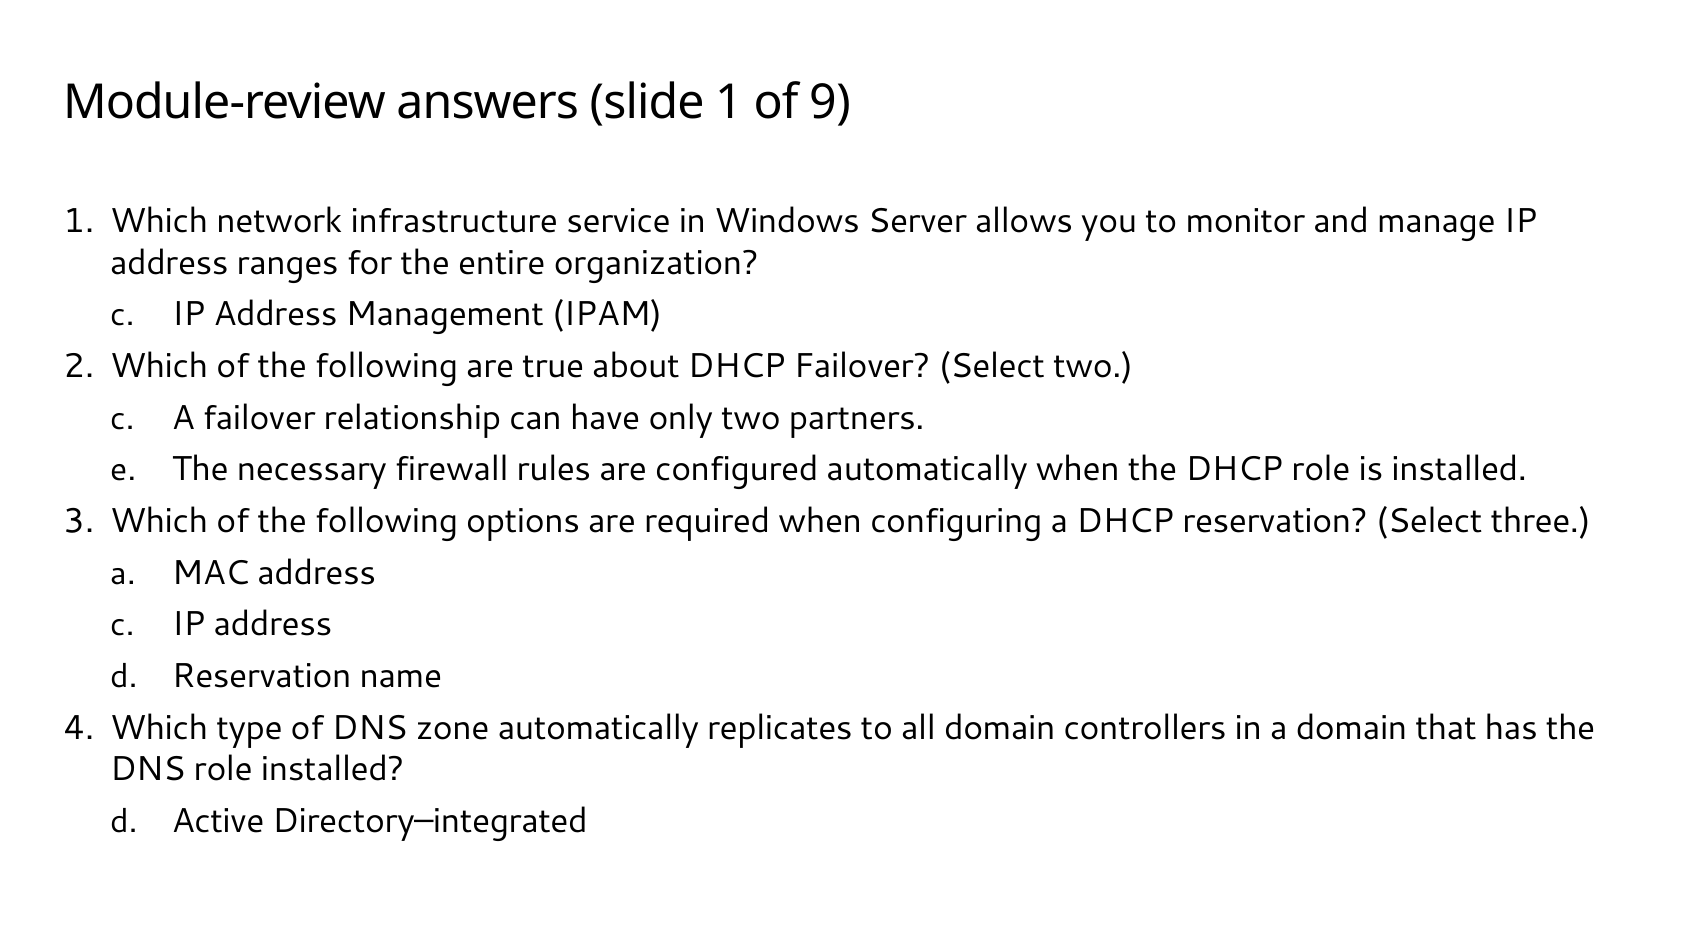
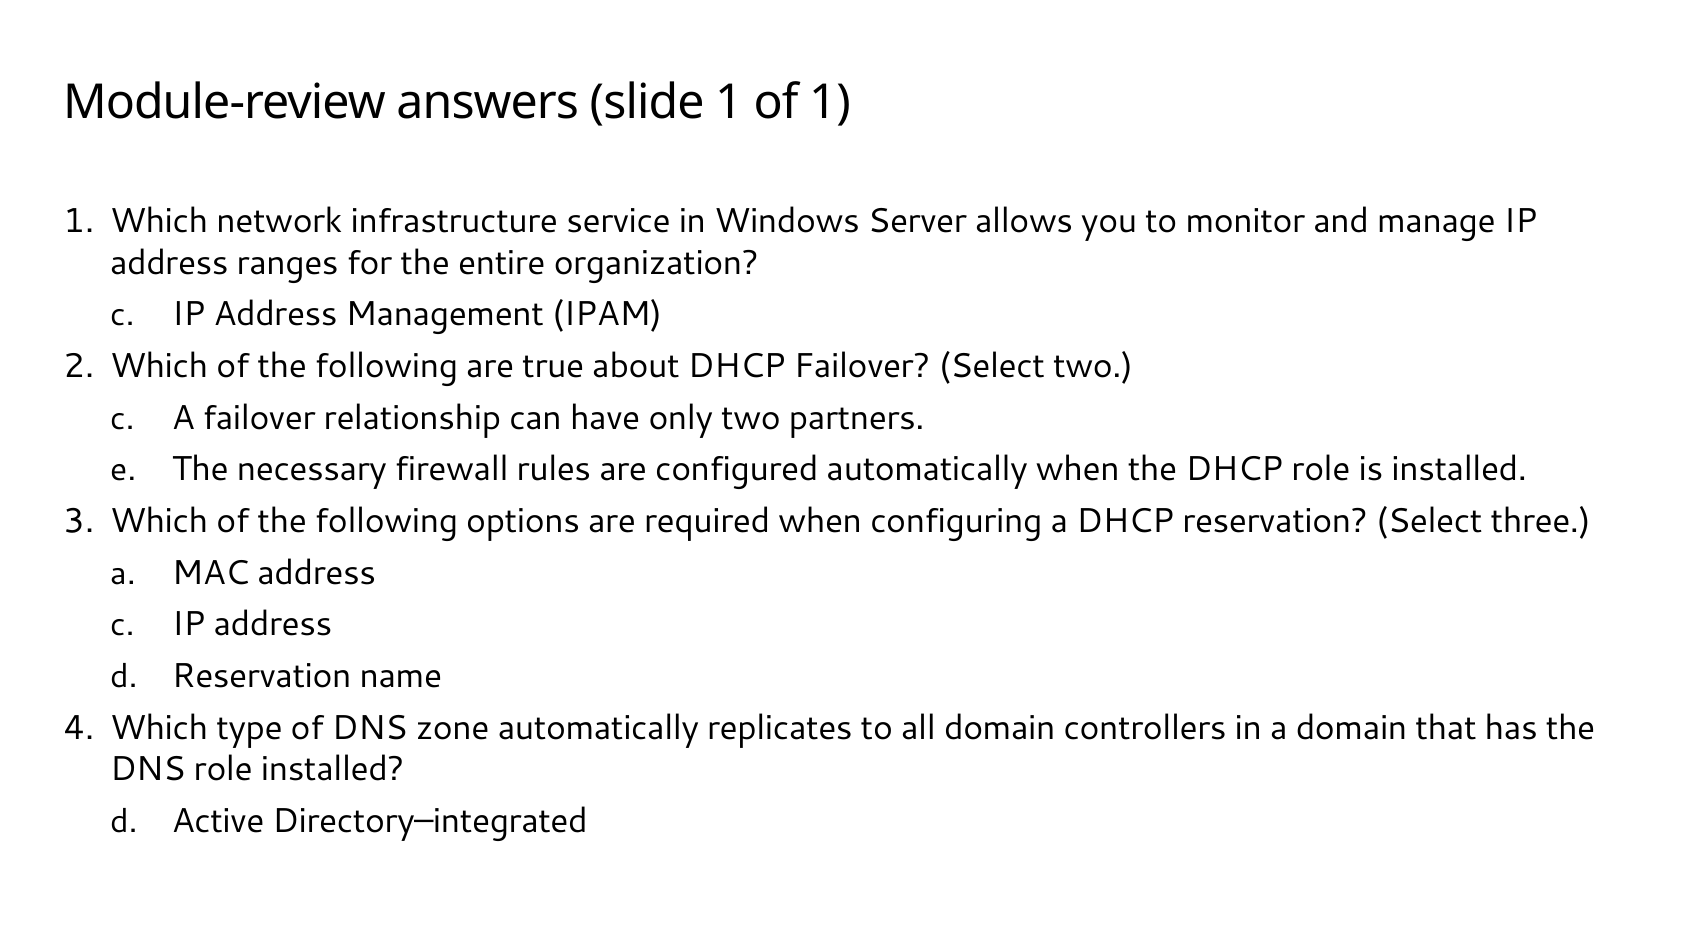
of 9: 9 -> 1
